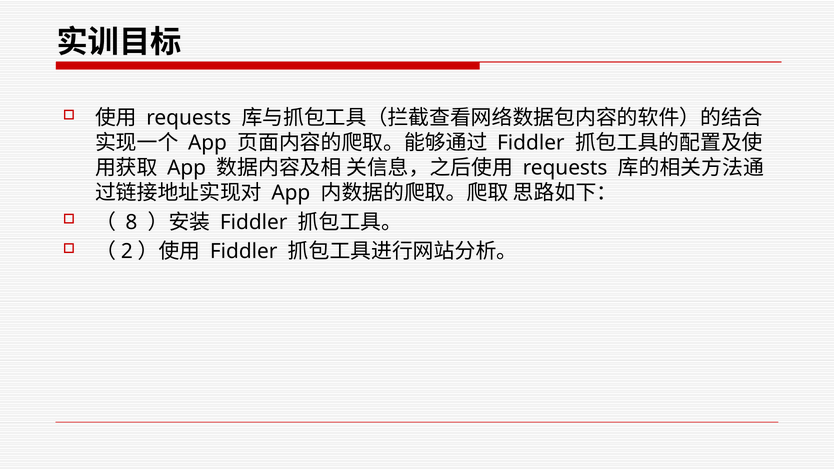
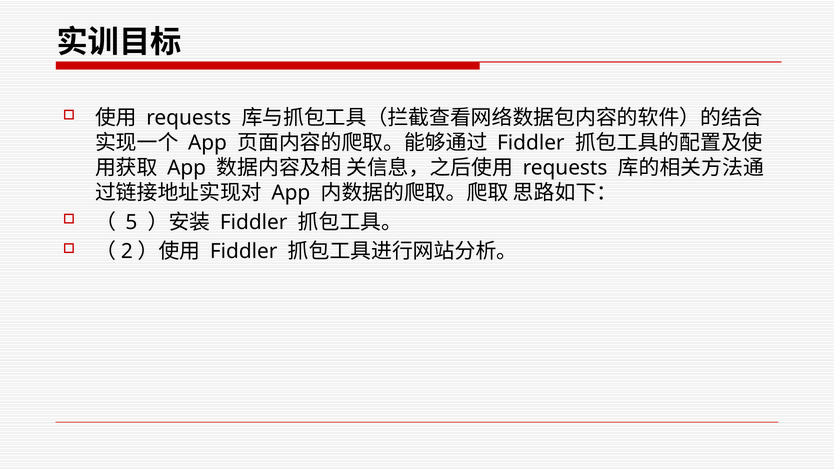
8: 8 -> 5
